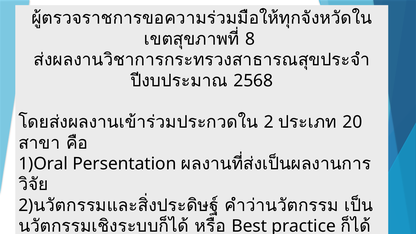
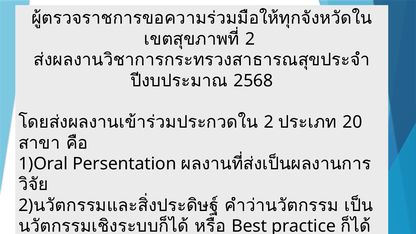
8 at (250, 39): 8 -> 2
